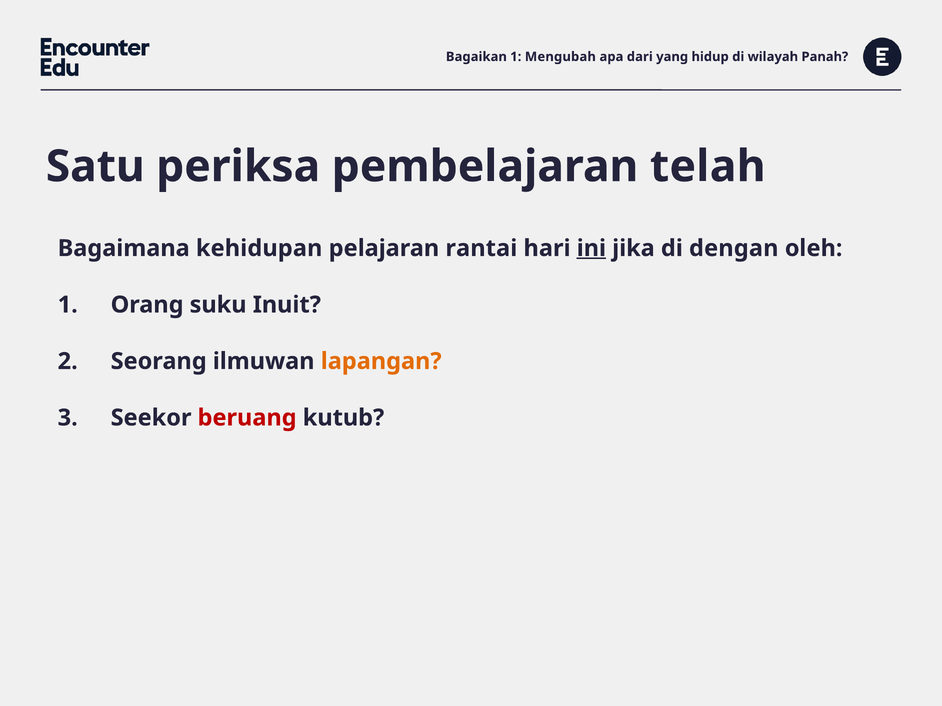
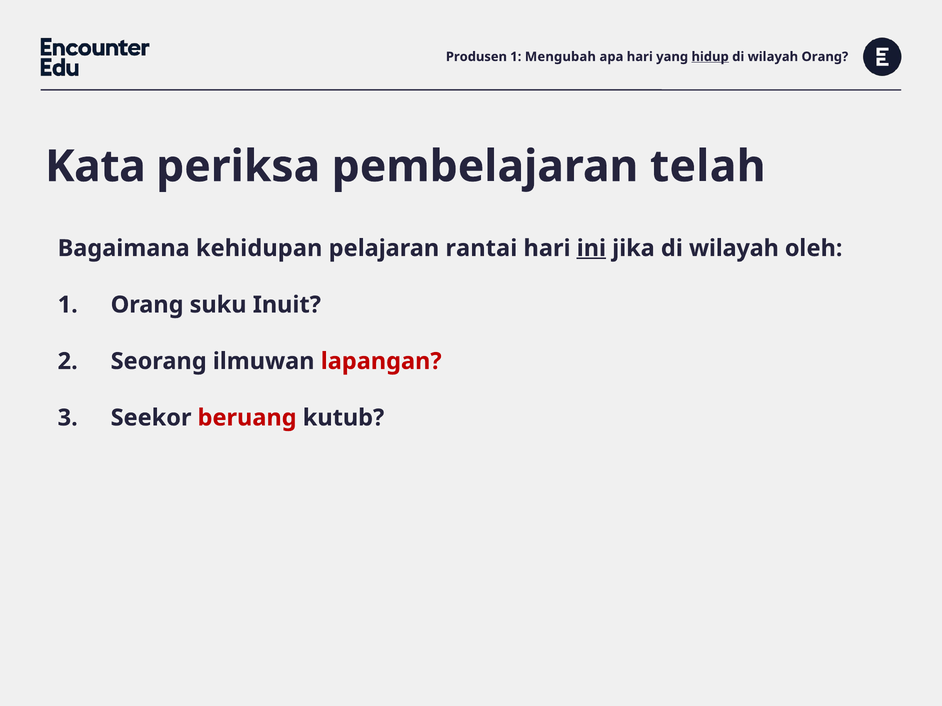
Bagaikan: Bagaikan -> Produsen
apa dari: dari -> hari
hidup underline: none -> present
wilayah Panah: Panah -> Orang
Satu: Satu -> Kata
jika di dengan: dengan -> wilayah
lapangan colour: orange -> red
